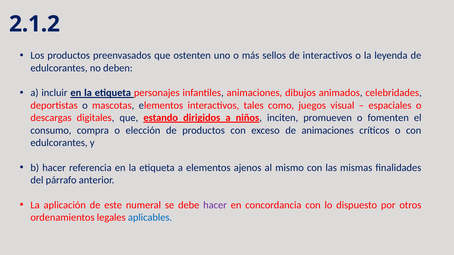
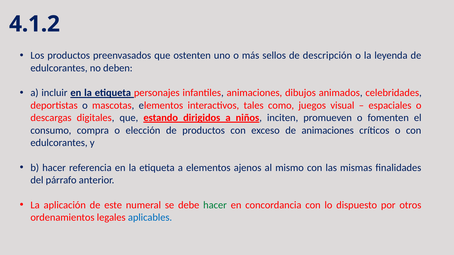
2.1.2: 2.1.2 -> 4.1.2
de interactivos: interactivos -> descripción
hacer at (215, 205) colour: purple -> green
